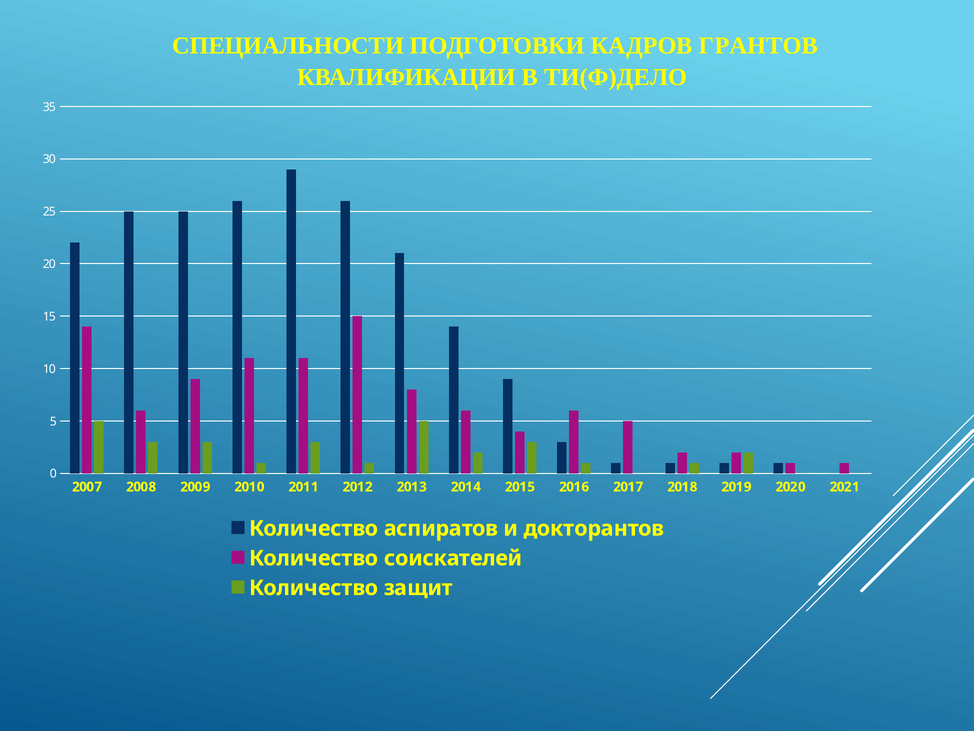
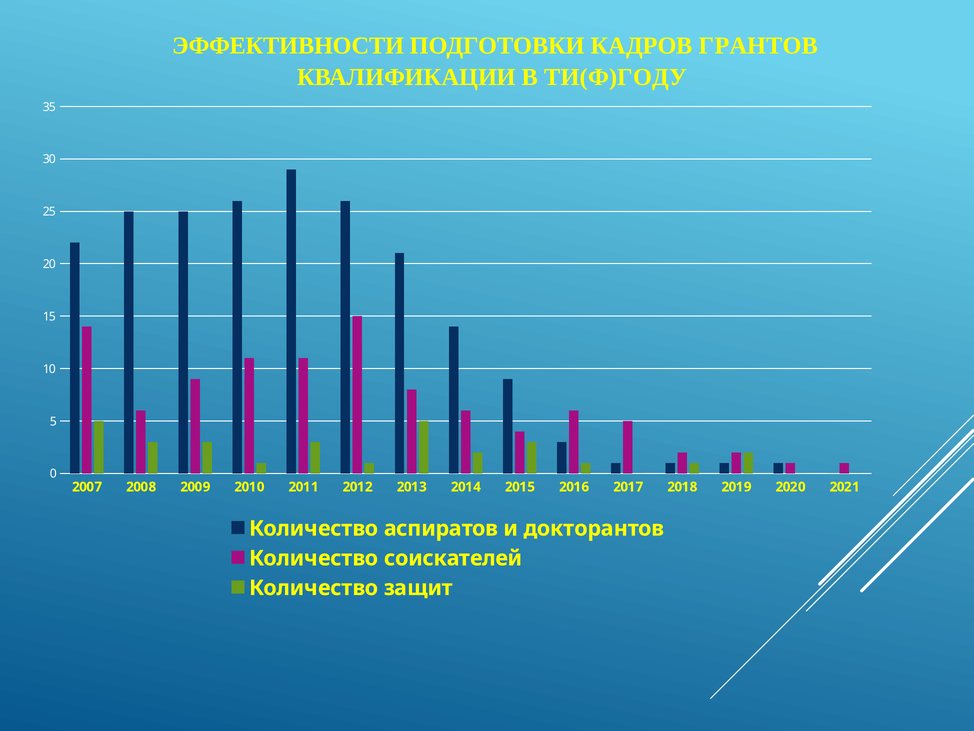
СПЕЦИАЛЬНОСТИ: СПЕЦИАЛЬНОСТИ -> ЭФФЕКТИВНОСТИ
ТИ(Ф)ДЕЛО: ТИ(Ф)ДЕЛО -> ТИ(Ф)ГОДУ
